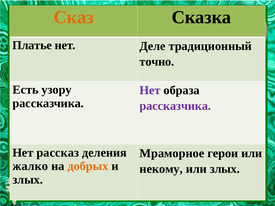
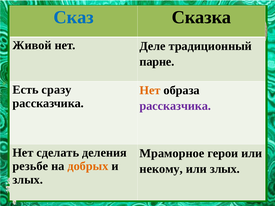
Сказ colour: orange -> blue
Платье: Платье -> Живой
точно: точно -> парне
узору: узору -> сразу
Нет at (150, 90) colour: purple -> orange
рассказ: рассказ -> сделать
жалко: жалко -> резьбе
